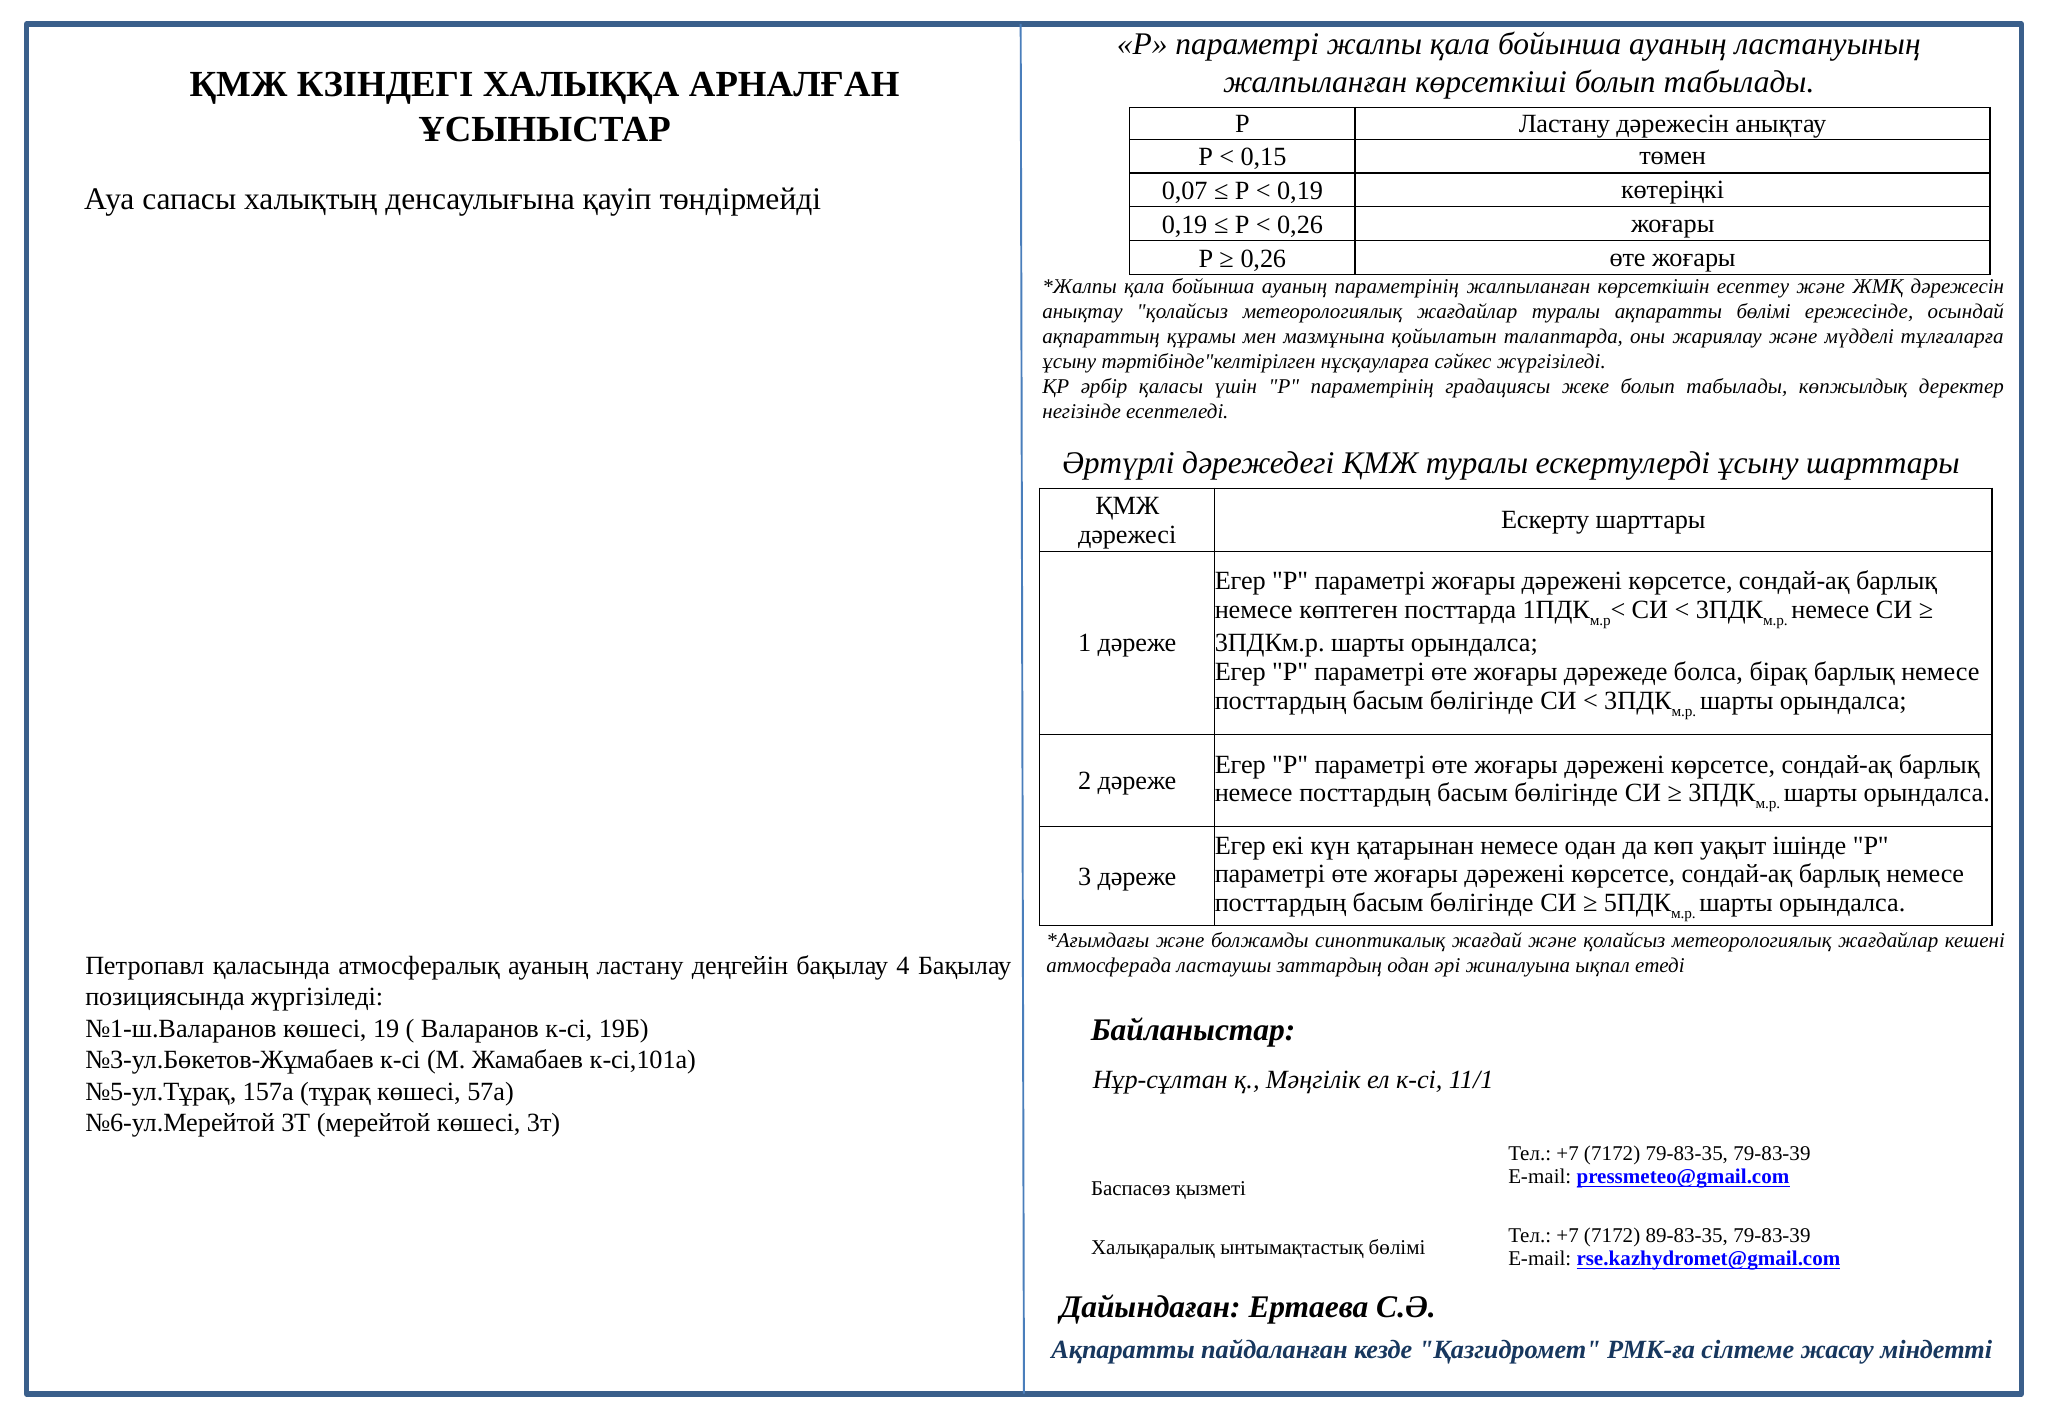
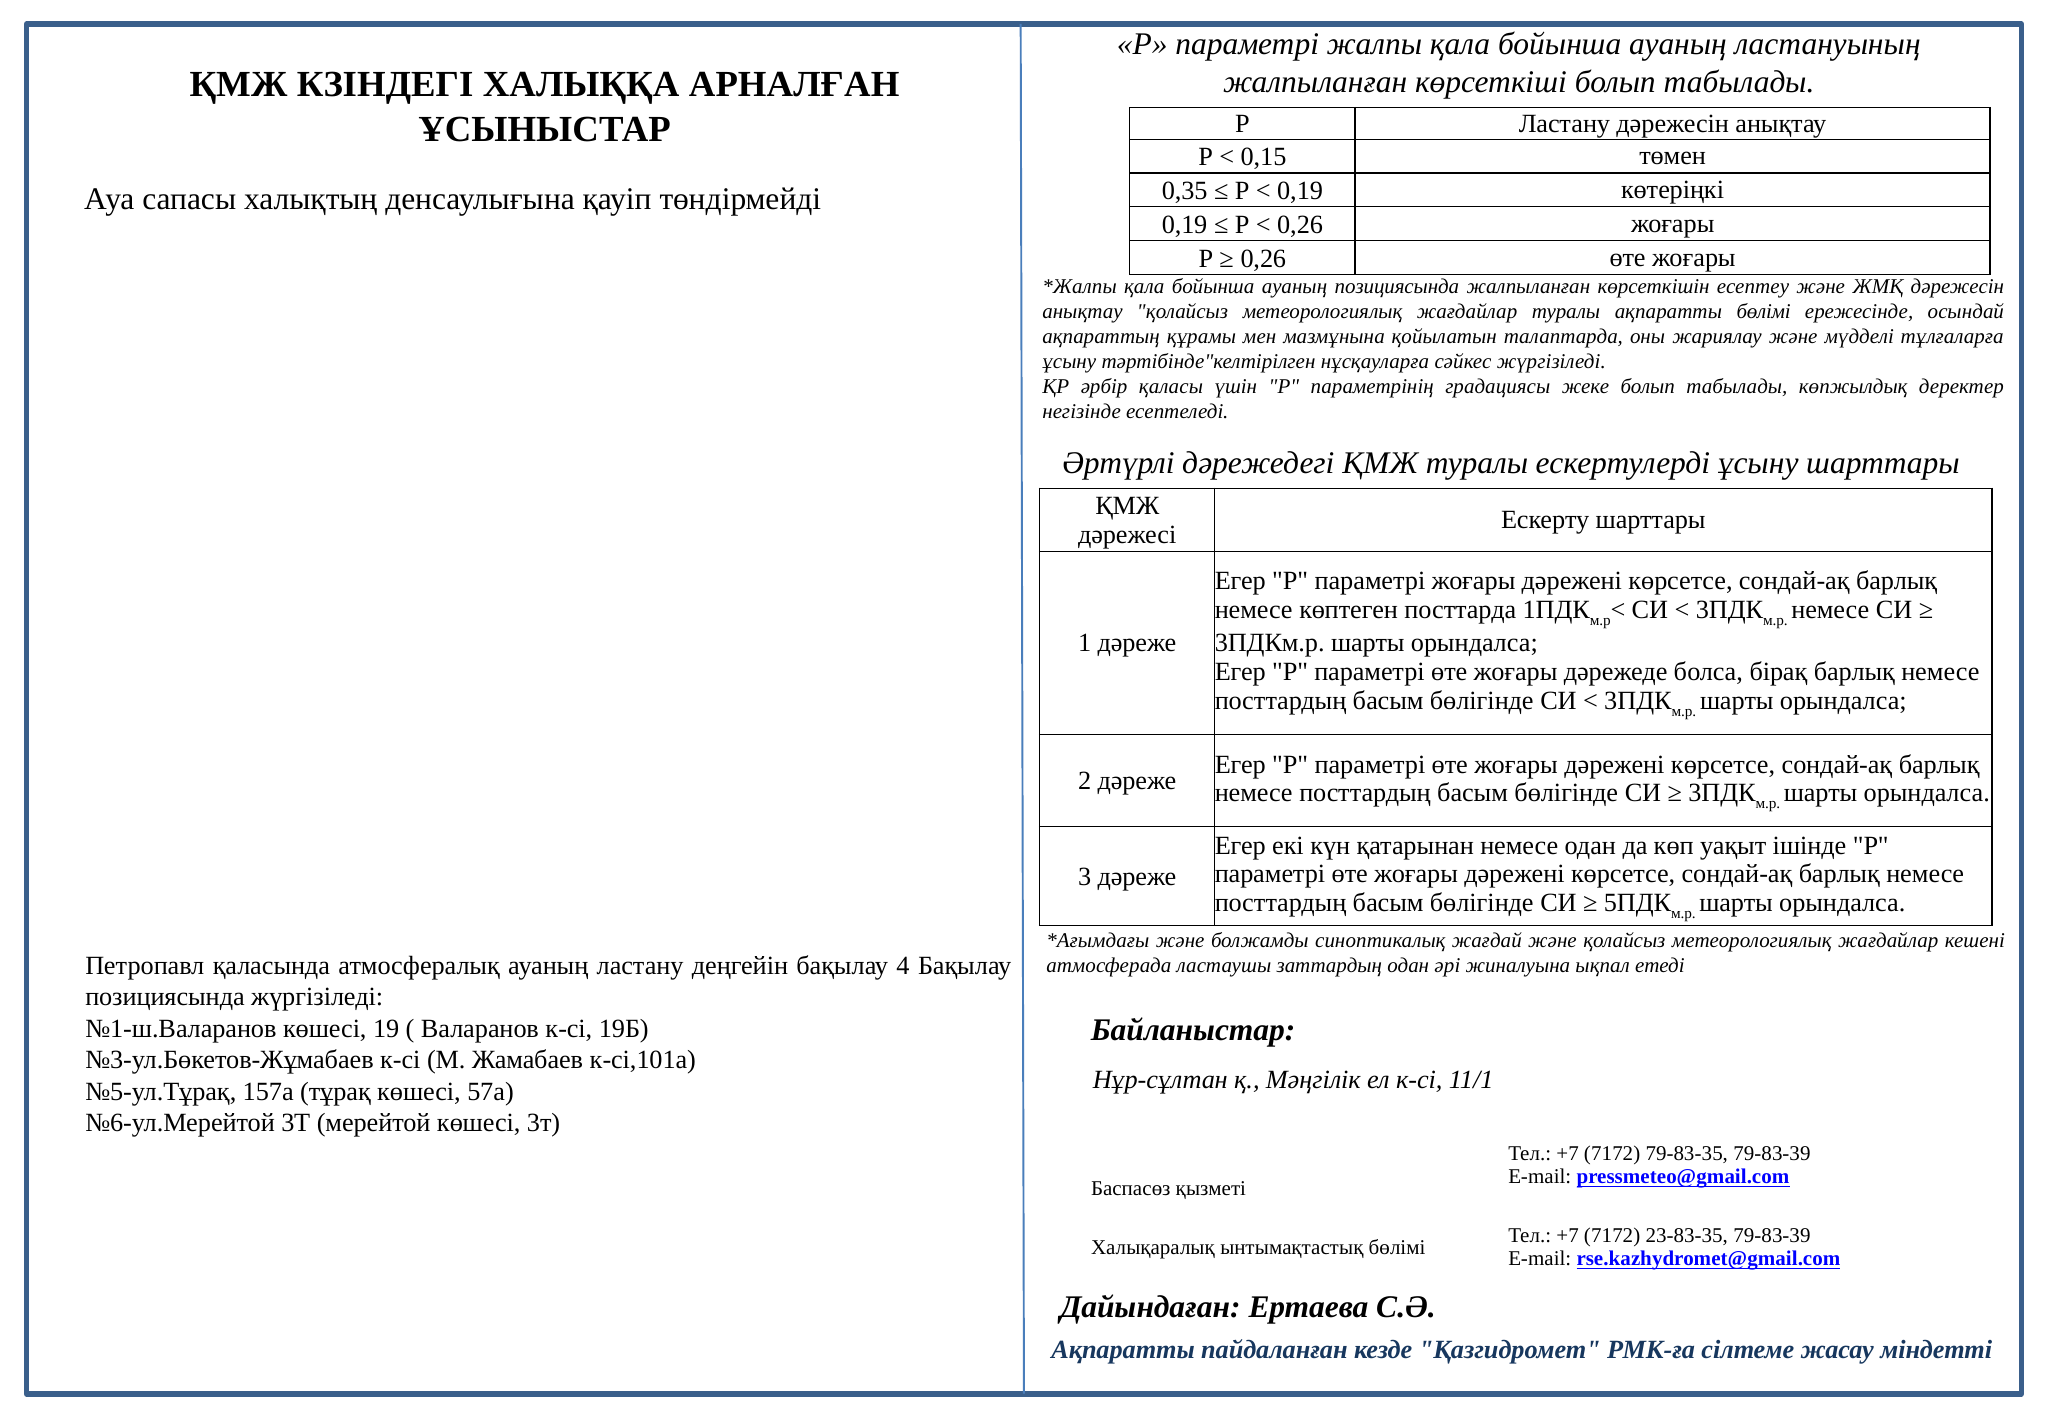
0,07: 0,07 -> 0,35
ауаның параметрінің: параметрінің -> позициясында
89-83-35: 89-83-35 -> 23-83-35
